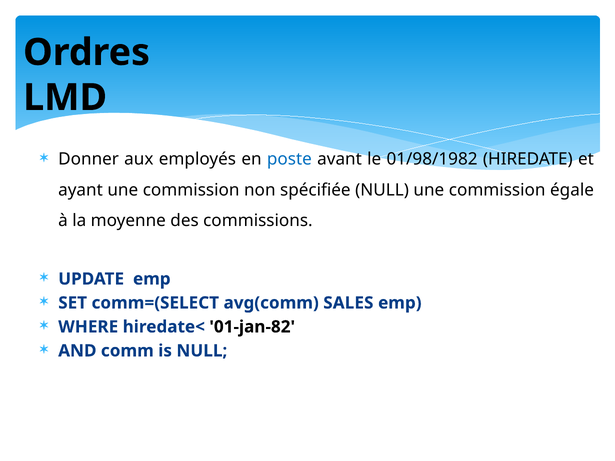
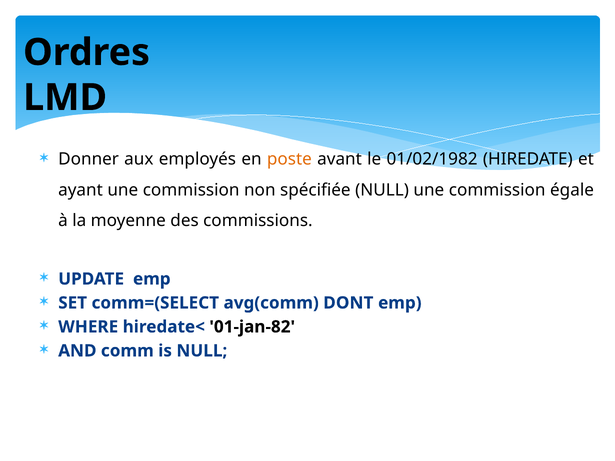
poste colour: blue -> orange
01/98/1982: 01/98/1982 -> 01/02/1982
SALES: SALES -> DONT
